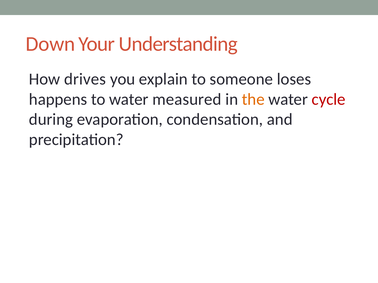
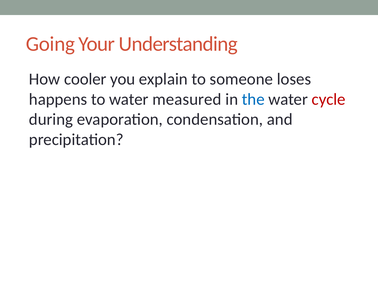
Down: Down -> Going
drives: drives -> cooler
the colour: orange -> blue
